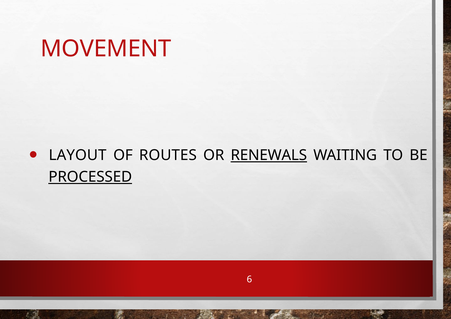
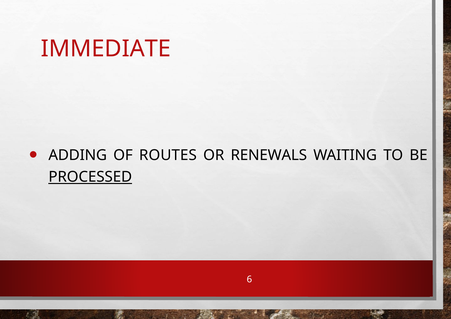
MOVEMENT: MOVEMENT -> IMMEDIATE
LAYOUT: LAYOUT -> ADDING
RENEWALS underline: present -> none
